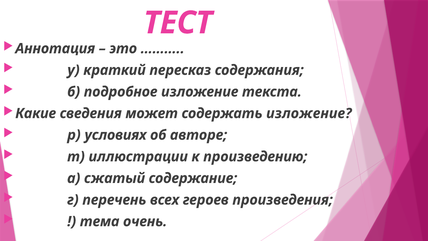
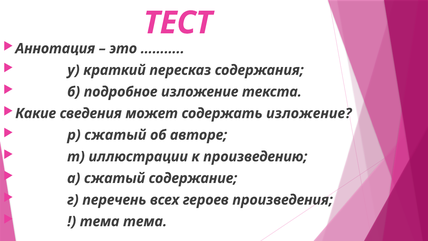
р условиях: условиях -> сжатый
тема очень: очень -> тема
